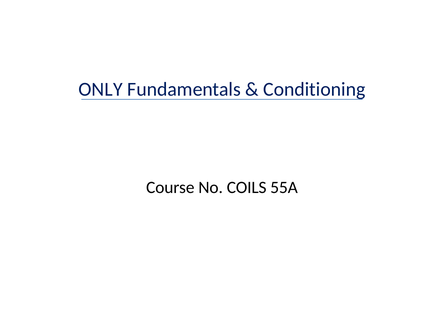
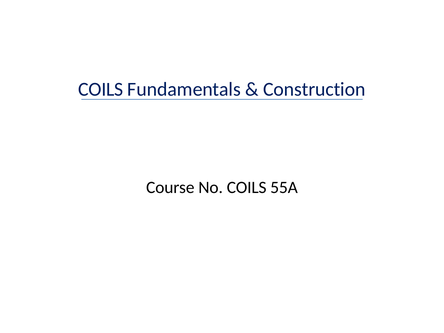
ONLY at (101, 89): ONLY -> COILS
Conditioning: Conditioning -> Construction
